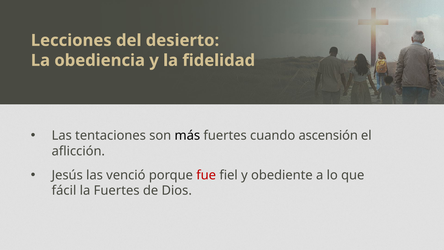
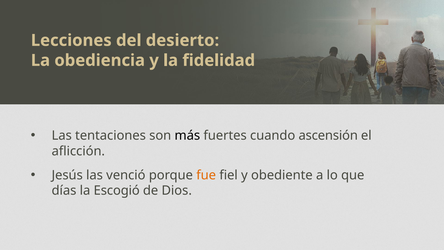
fue colour: red -> orange
fácil: fácil -> días
la Fuertes: Fuertes -> Escogió
